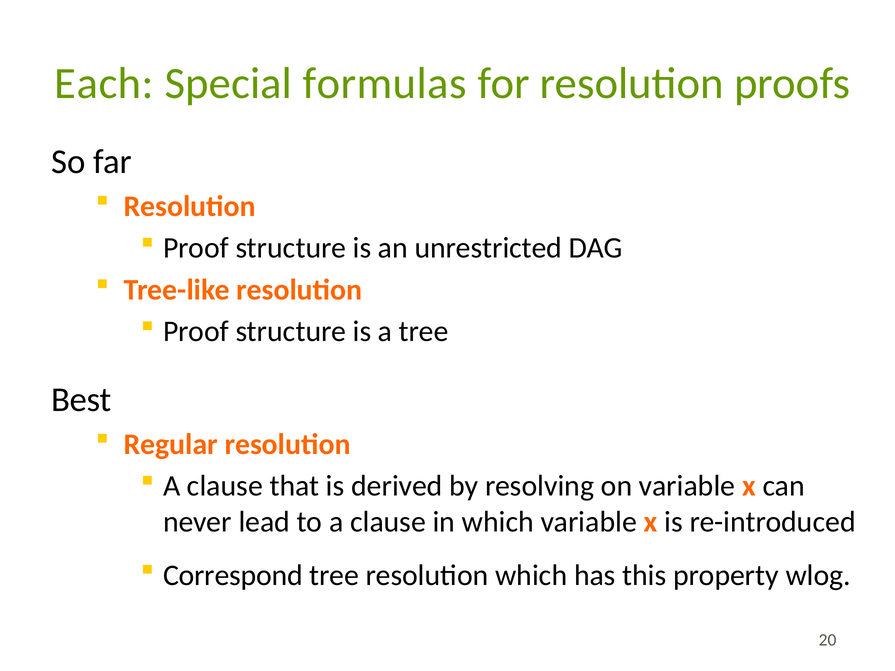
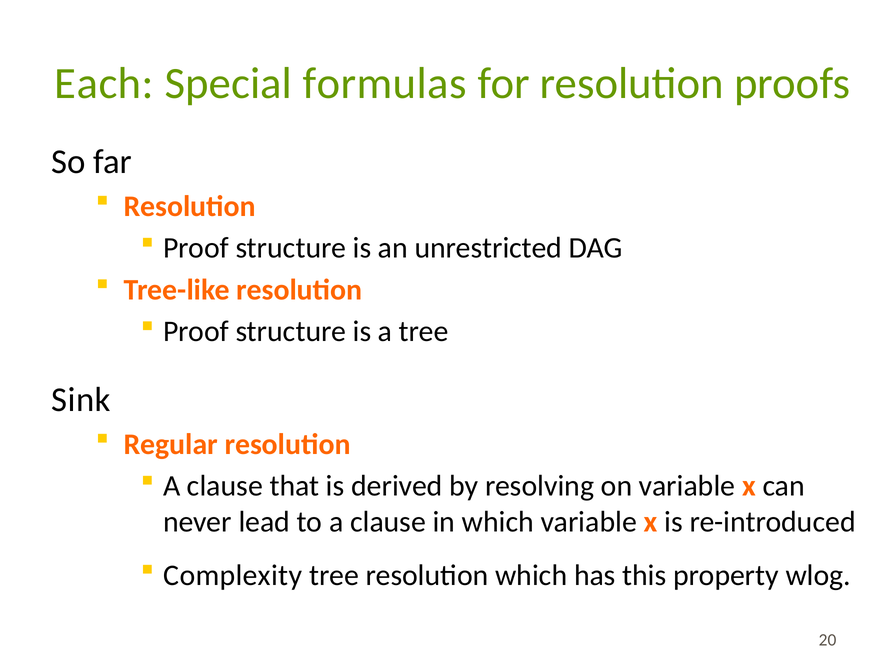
Best: Best -> Sink
Correspond: Correspond -> Complexity
